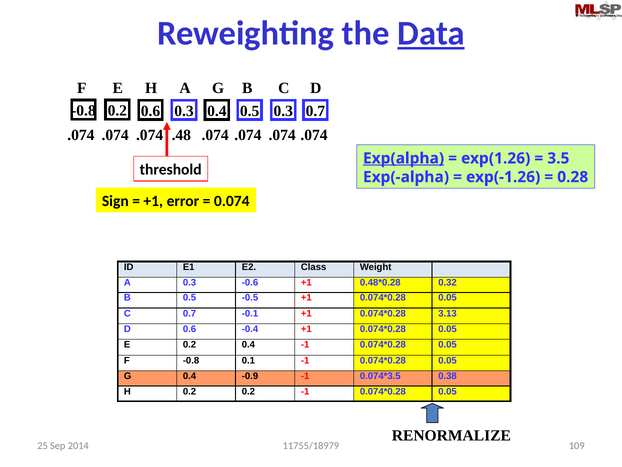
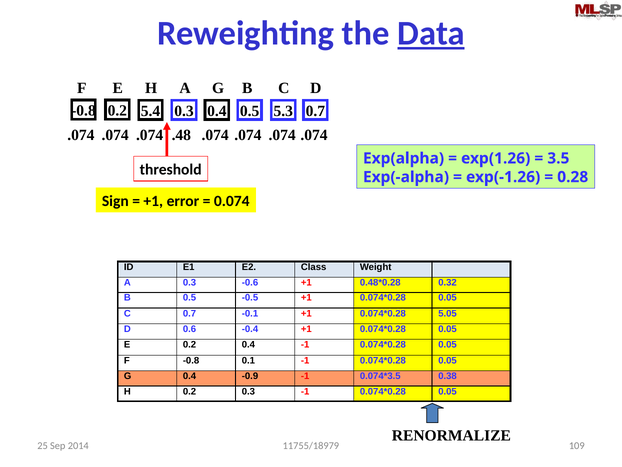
0.6 at (150, 111): 0.6 -> 5.4
0.5 0.3: 0.3 -> 5.3
Exp(alpha underline: present -> none
3.13: 3.13 -> 5.05
0.2 0.2: 0.2 -> 0.3
